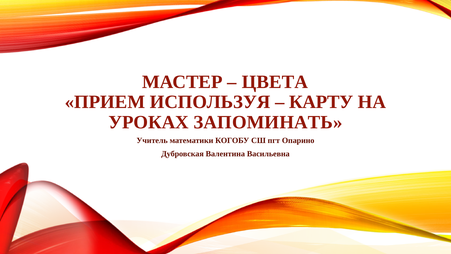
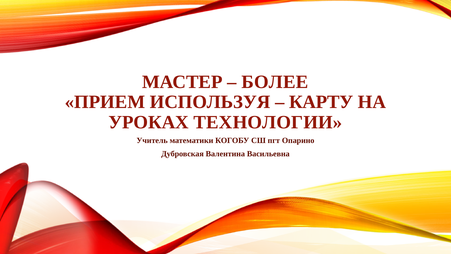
ЦВЕТА: ЦВЕТА -> БОЛЕЕ
ЗАПОМИНАТЬ: ЗАПОМИНАТЬ -> ТЕХНОЛОГИИ
